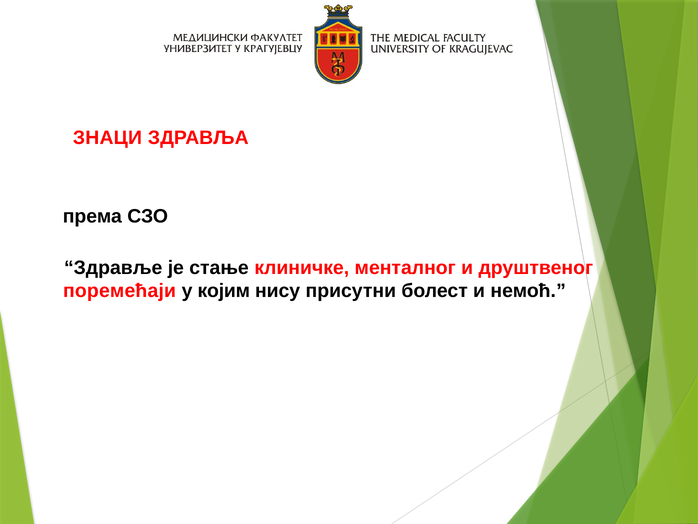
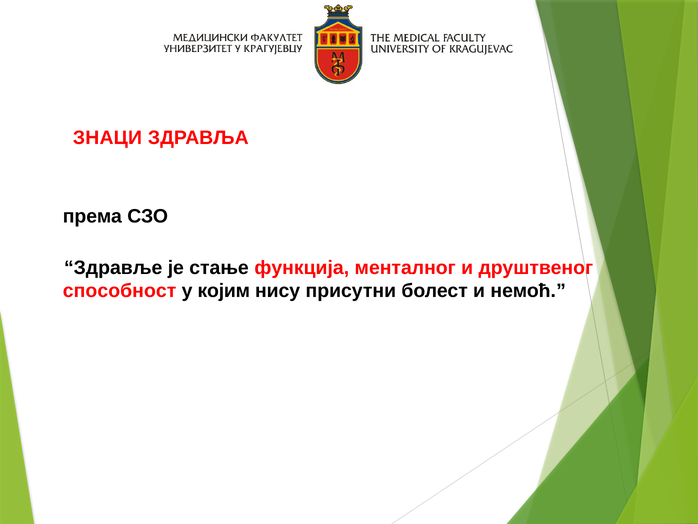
клиничке: клиничке -> функција
поремећаји: поремећаји -> способност
